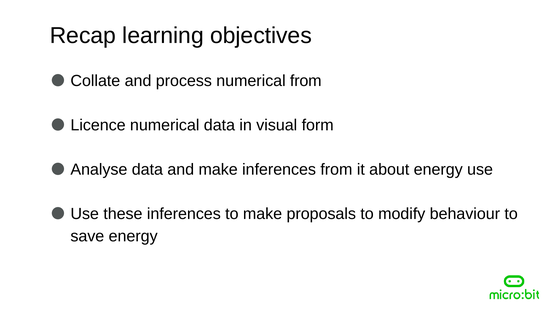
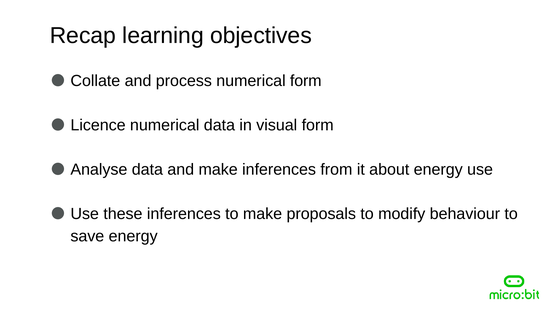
numerical from: from -> form
